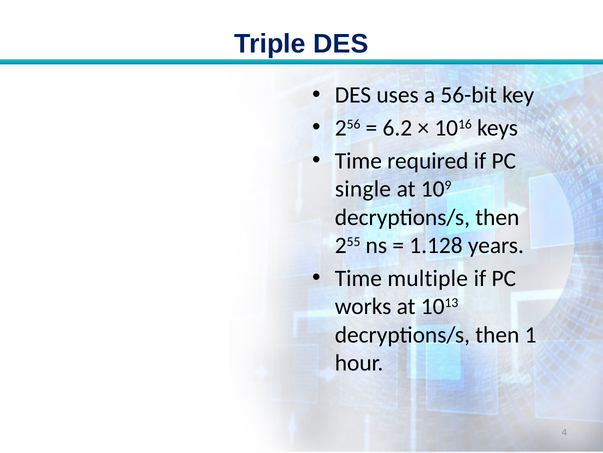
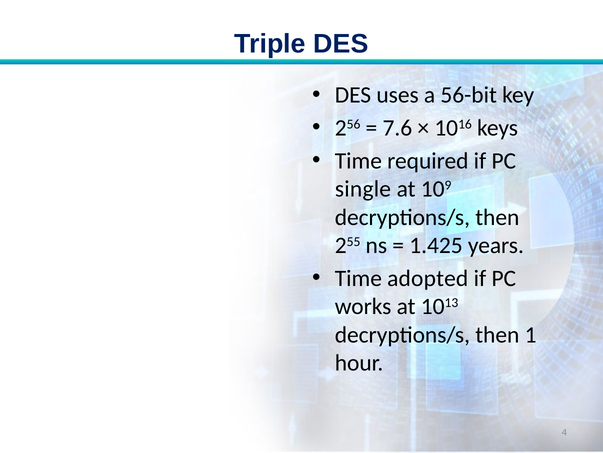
6.2: 6.2 -> 7.6
1.128: 1.128 -> 1.425
multiple: multiple -> adopted
